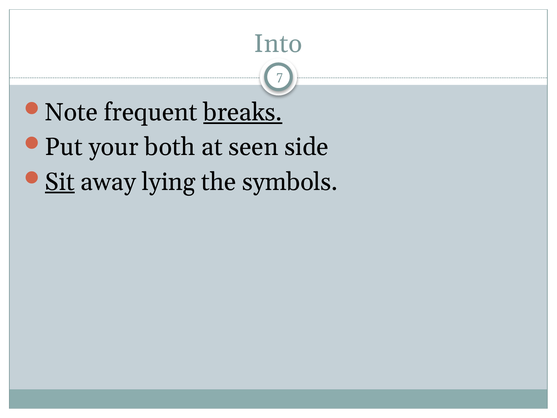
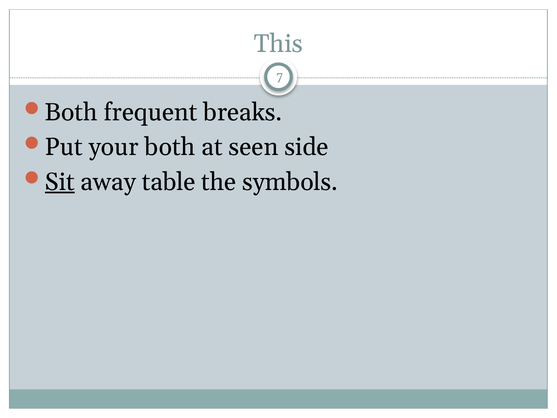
Into: Into -> This
Note at (71, 112): Note -> Both
breaks underline: present -> none
lying: lying -> table
